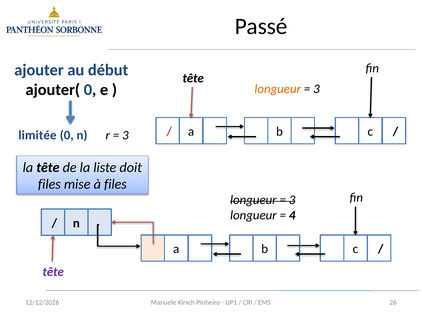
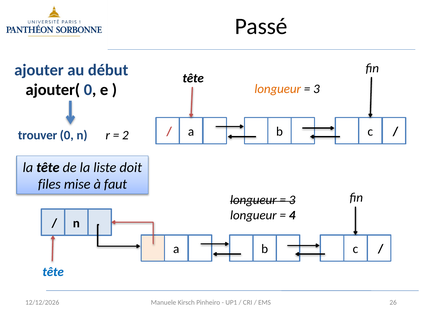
limitée: limitée -> trouver
3 at (125, 135): 3 -> 2
à files: files -> faut
tête at (53, 272) colour: purple -> blue
